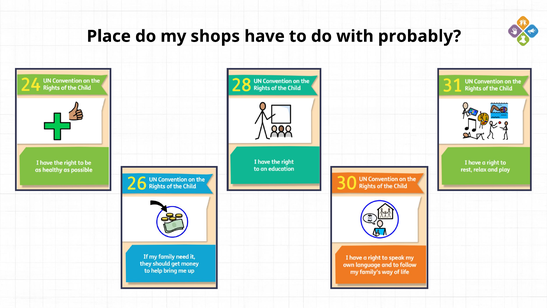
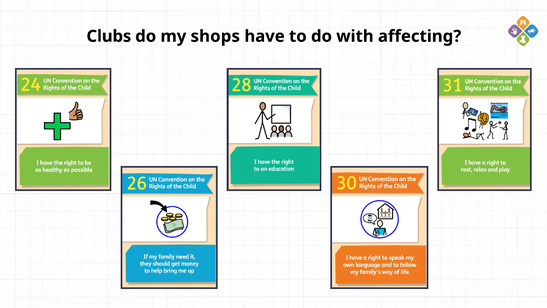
Place: Place -> Clubs
probably: probably -> affecting
